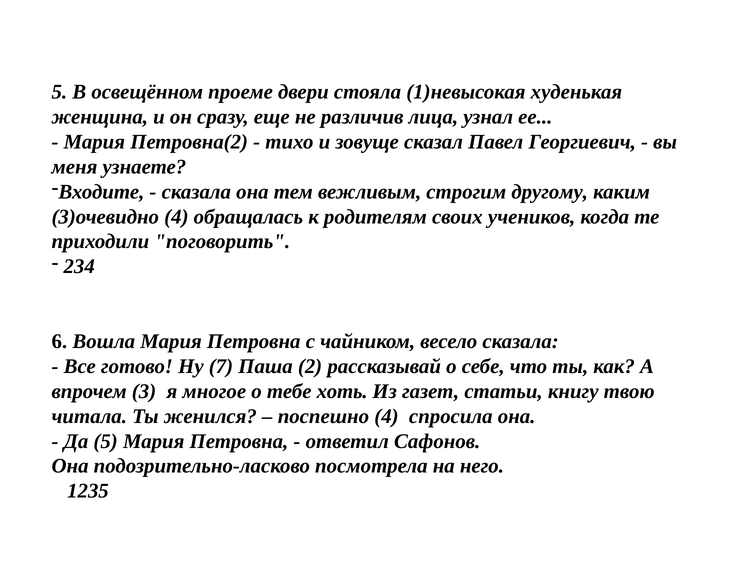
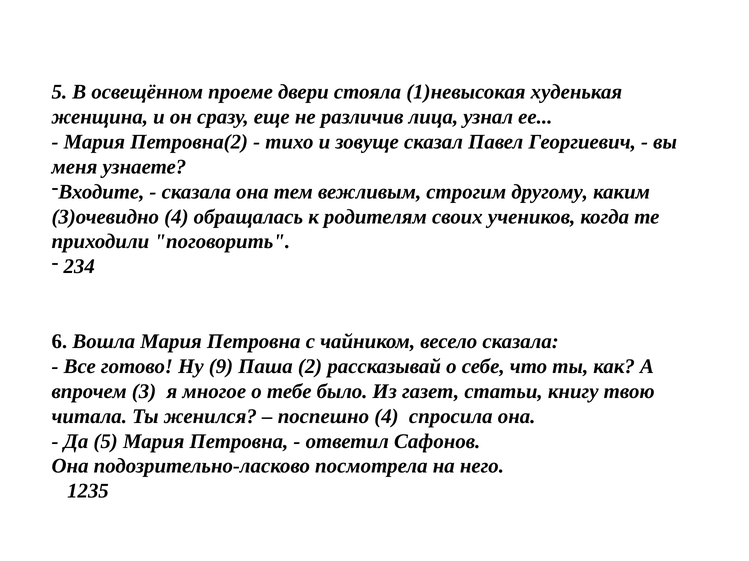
7: 7 -> 9
хоть: хоть -> было
